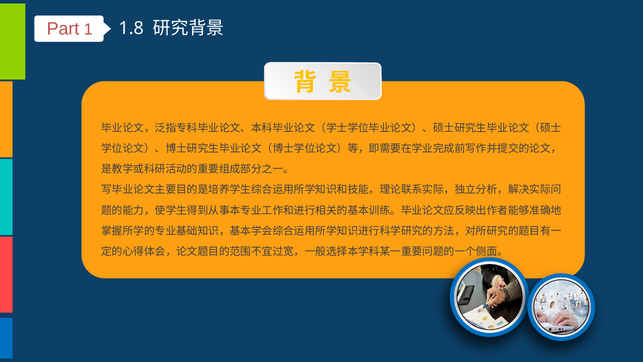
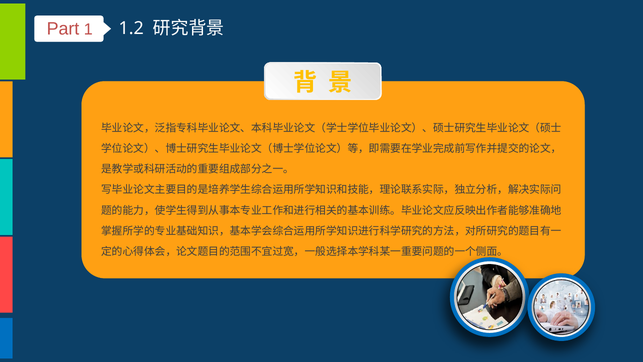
1.8: 1.8 -> 1.2
